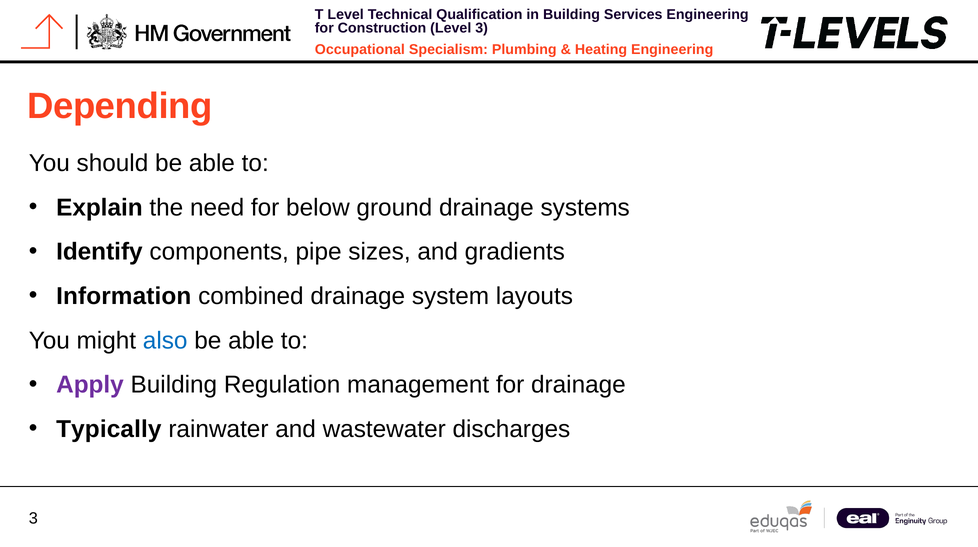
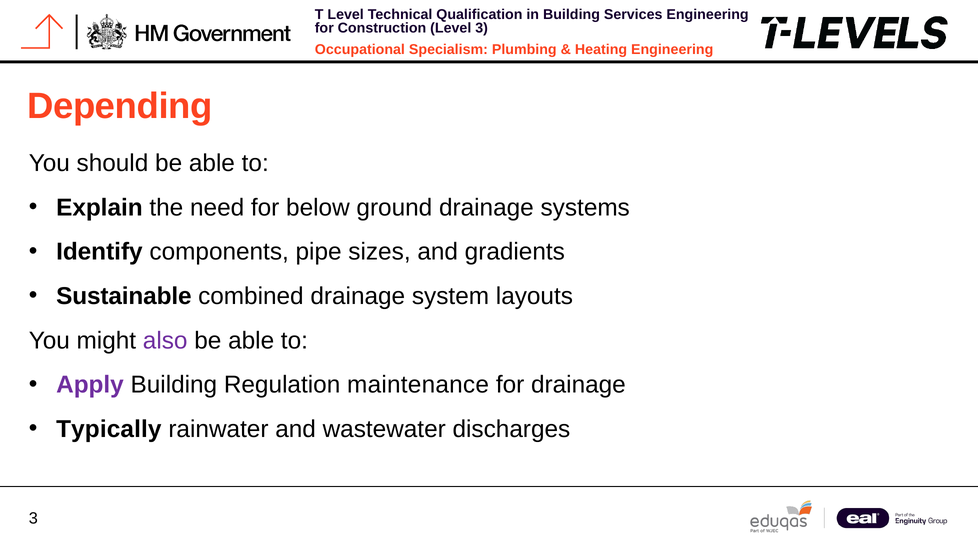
Information: Information -> Sustainable
also colour: blue -> purple
management: management -> maintenance
